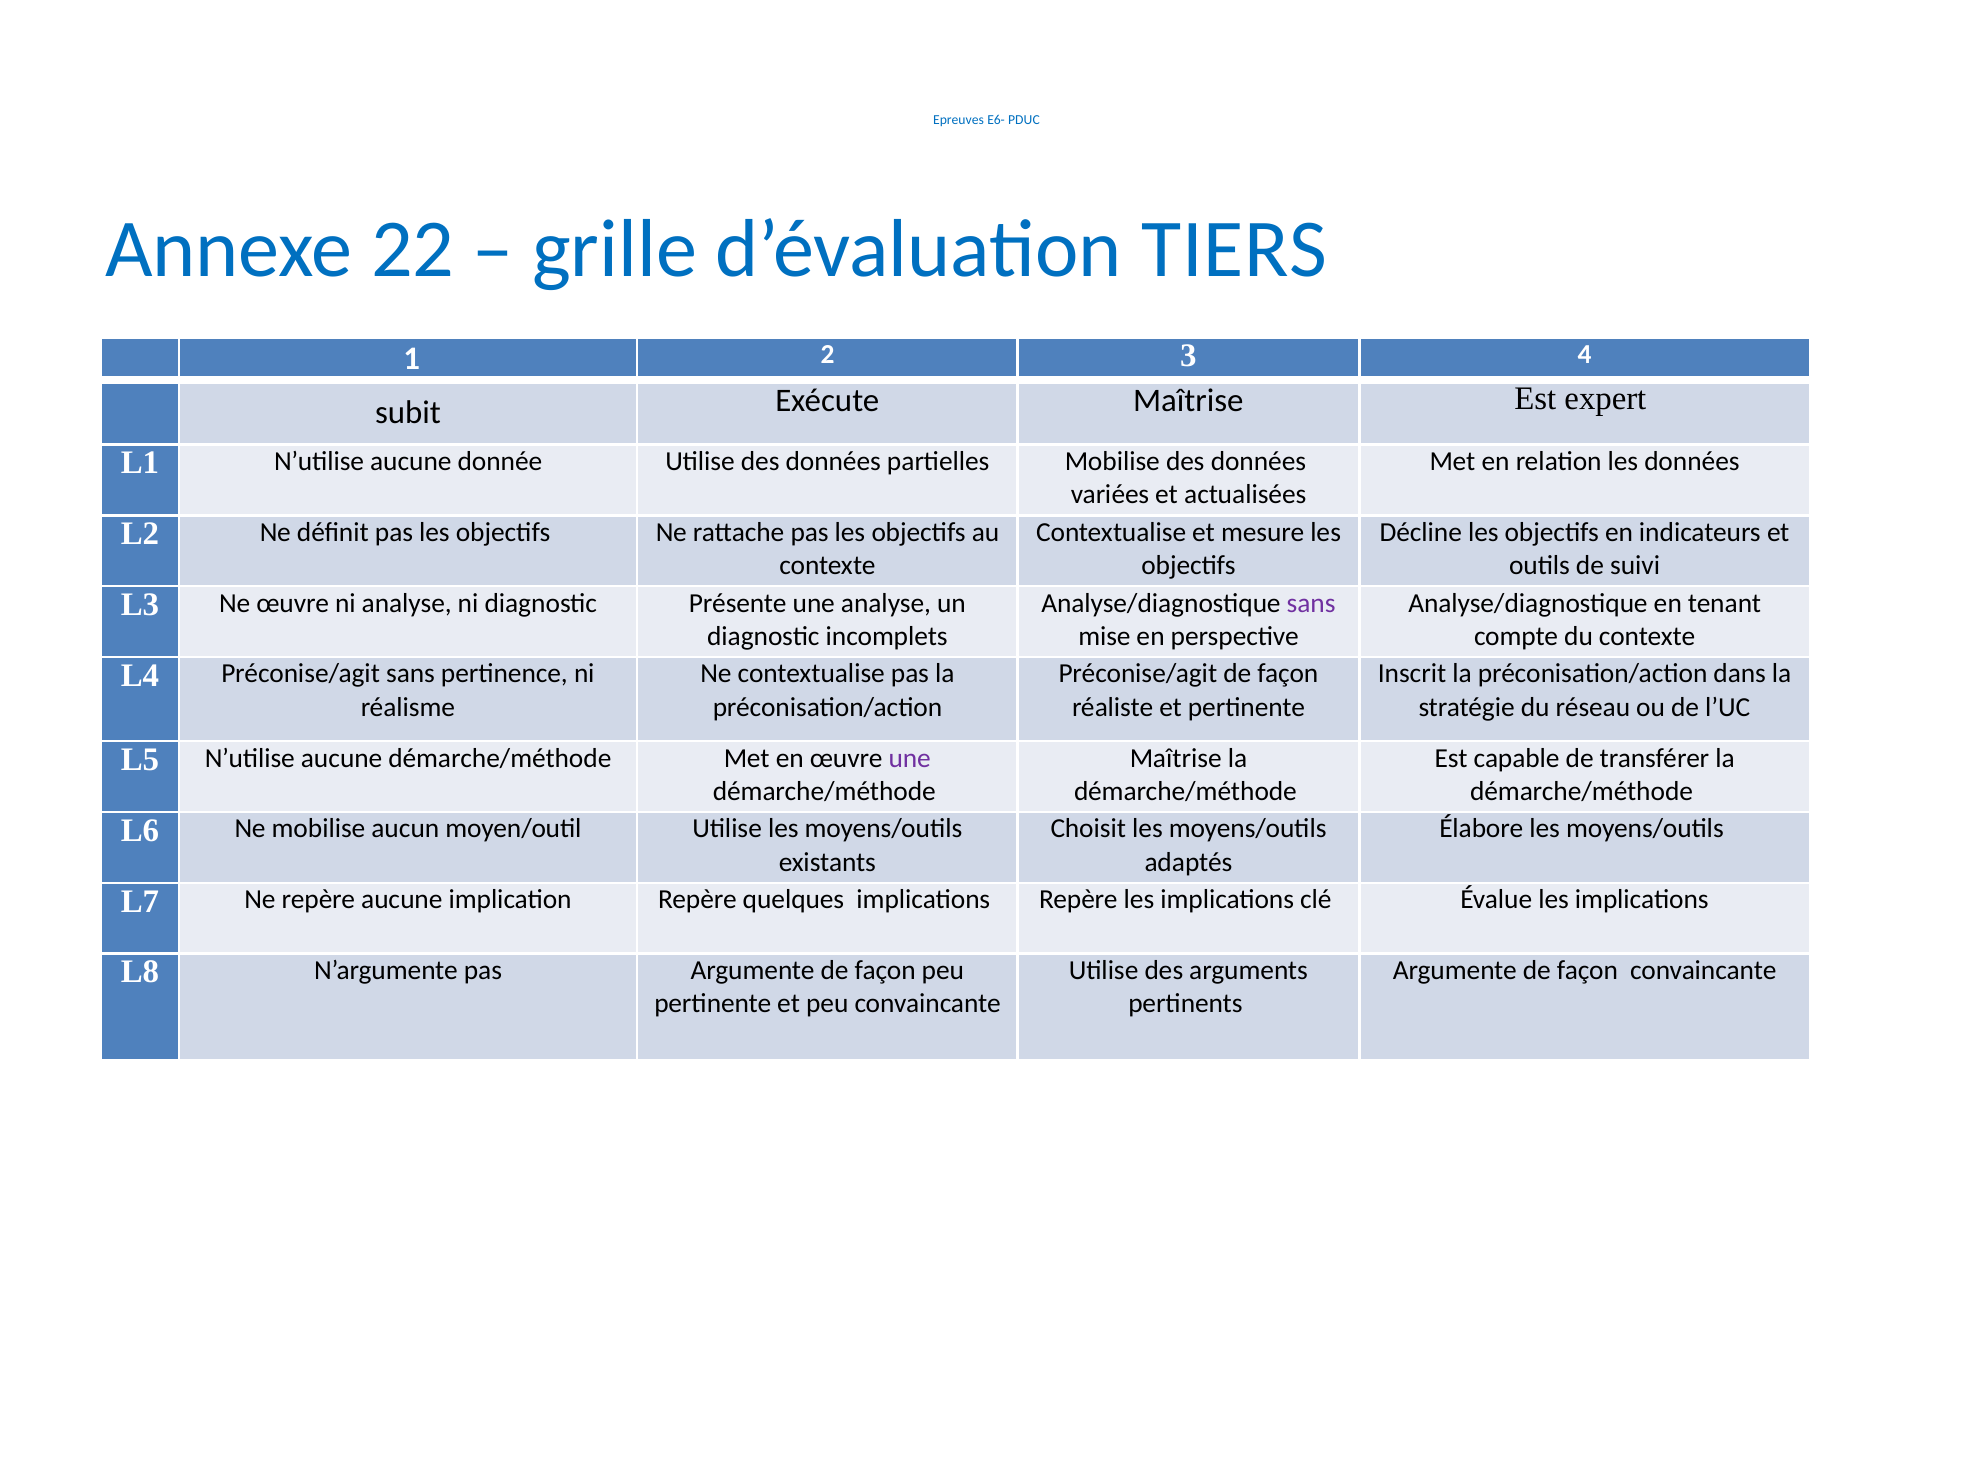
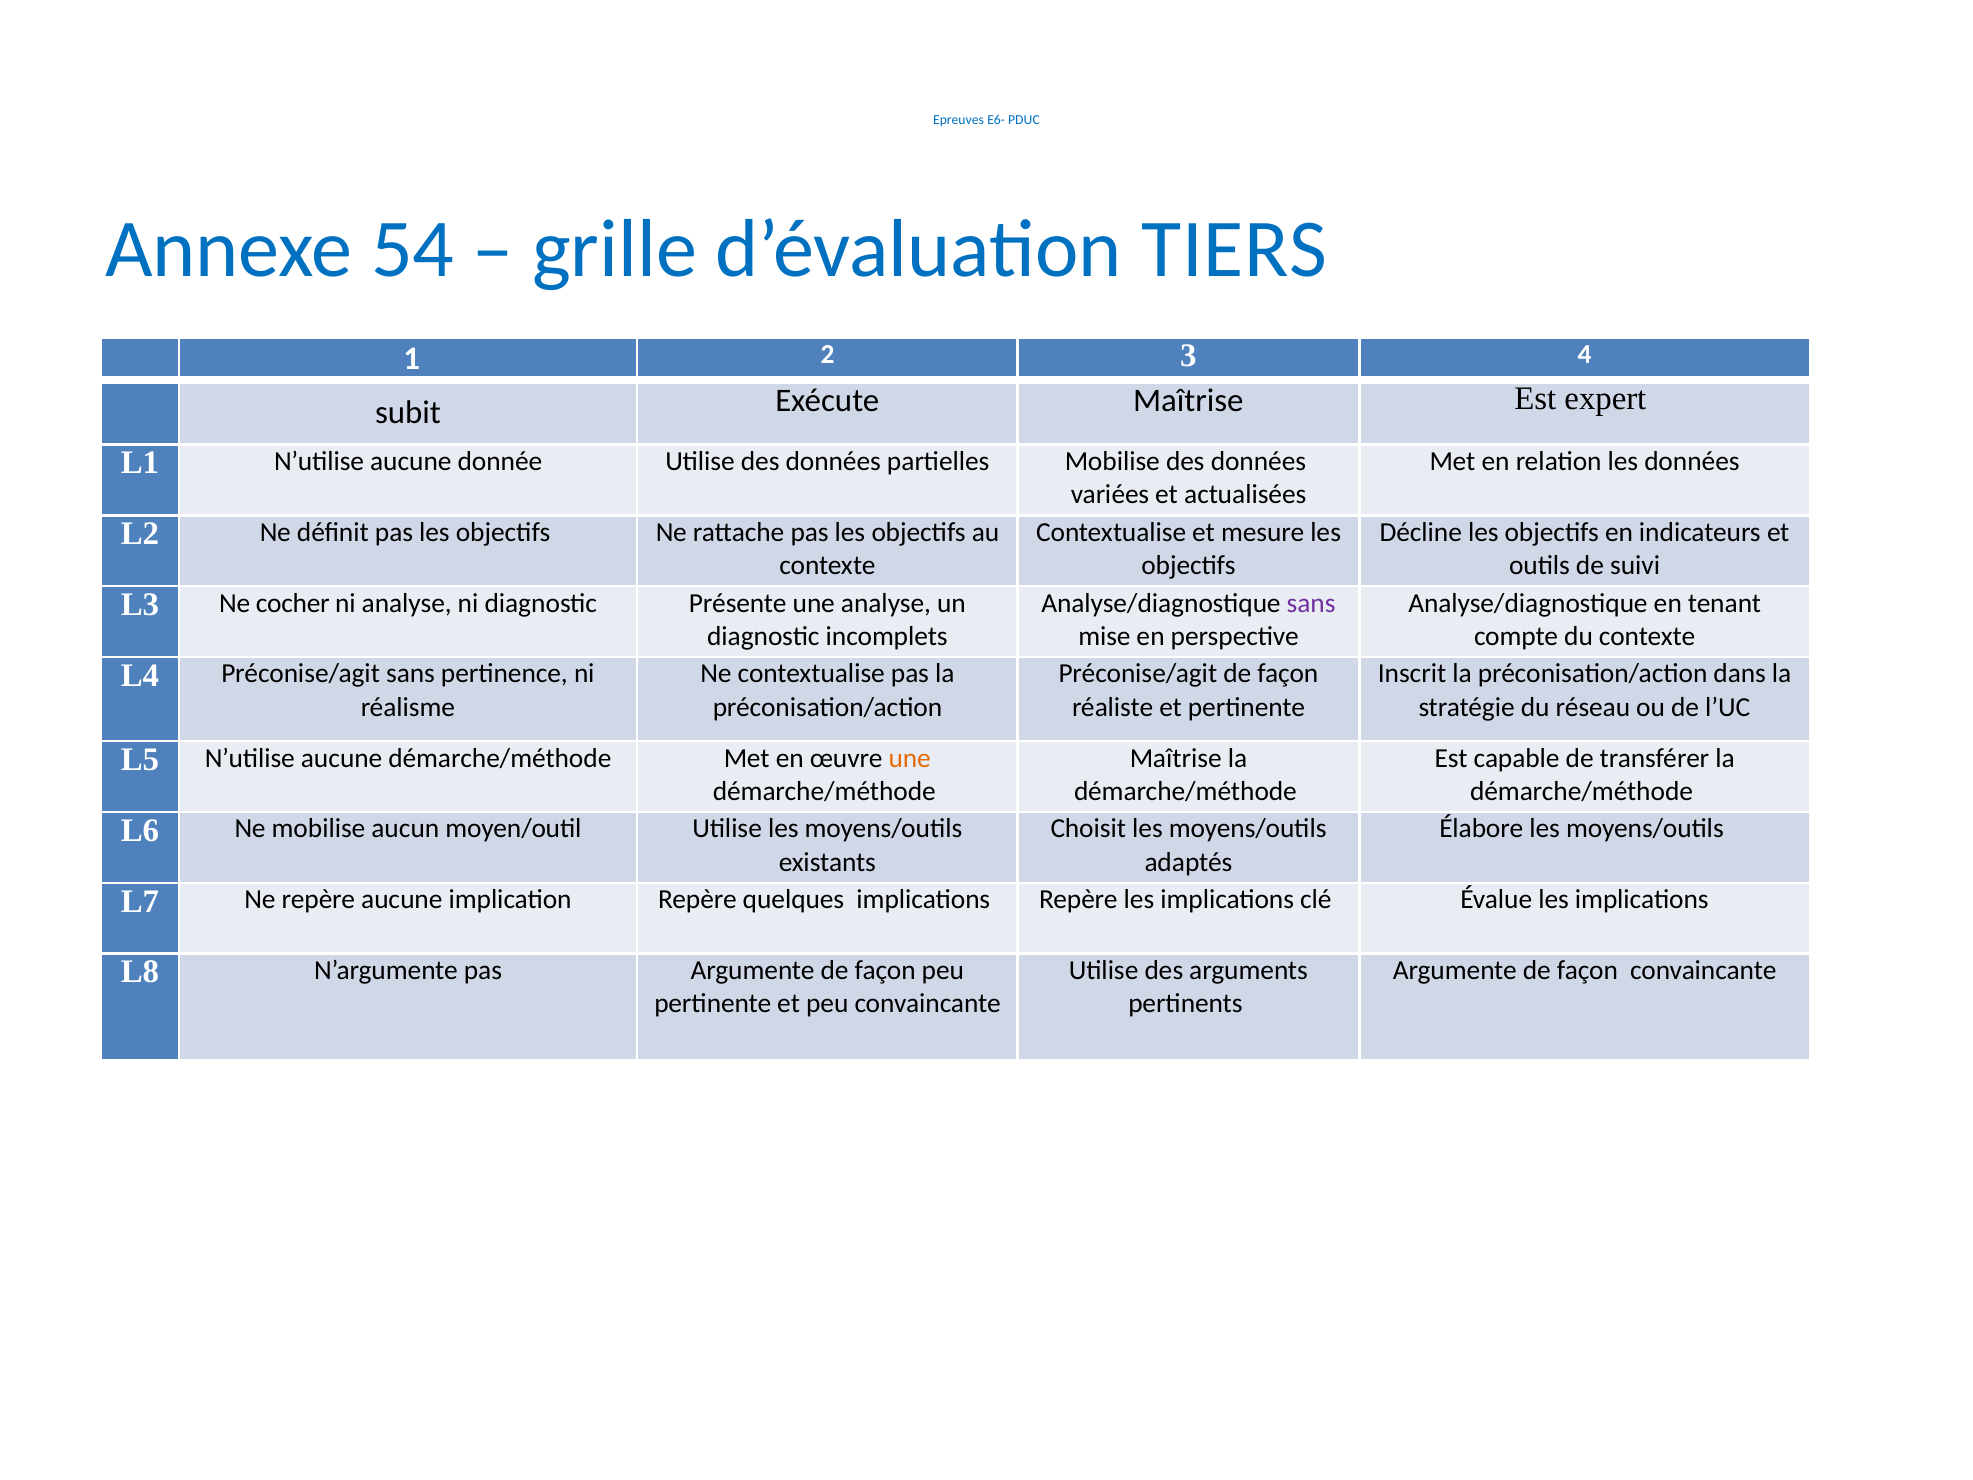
22: 22 -> 54
Ne œuvre: œuvre -> cocher
une at (910, 758) colour: purple -> orange
